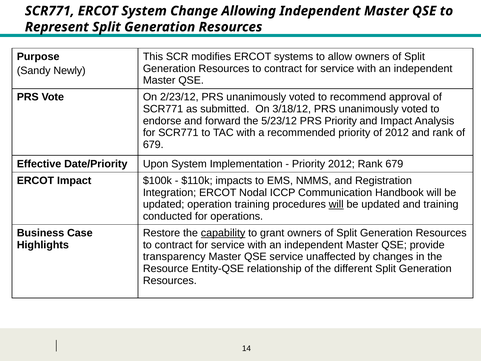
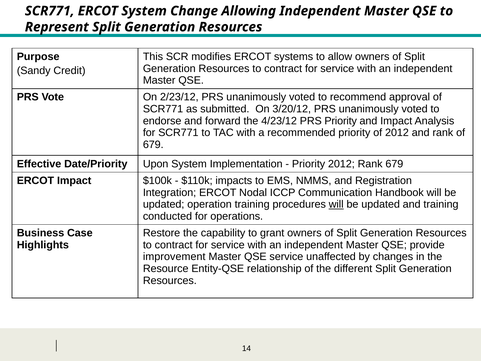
Newly: Newly -> Credit
3/18/12: 3/18/12 -> 3/20/12
5/23/12: 5/23/12 -> 4/23/12
capability underline: present -> none
transparency: transparency -> improvement
